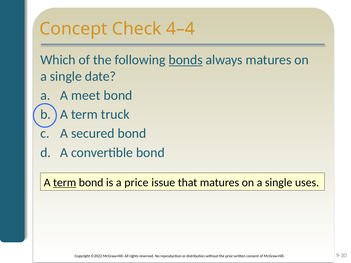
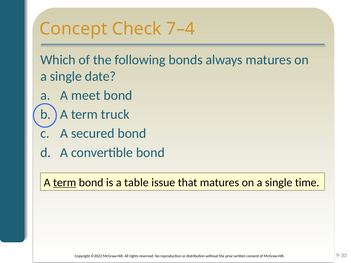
4–4: 4–4 -> 7–4
bonds underline: present -> none
price: price -> table
uses: uses -> time
